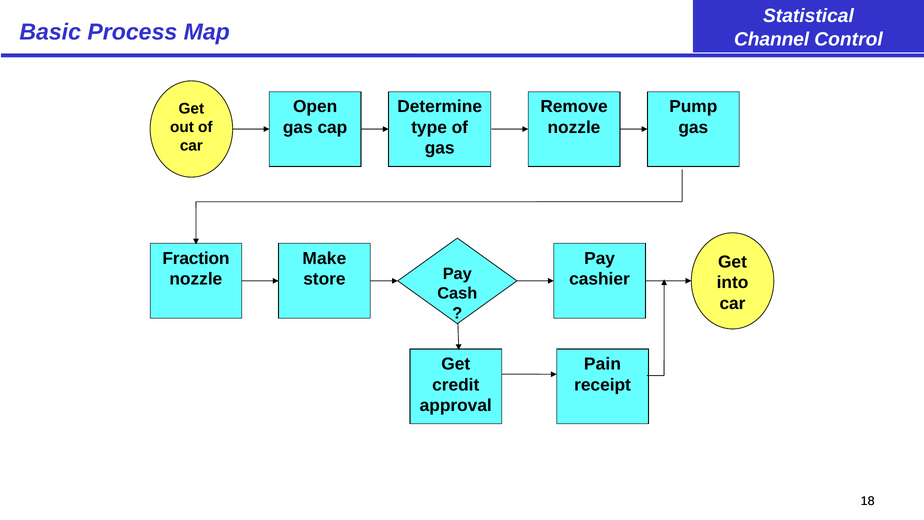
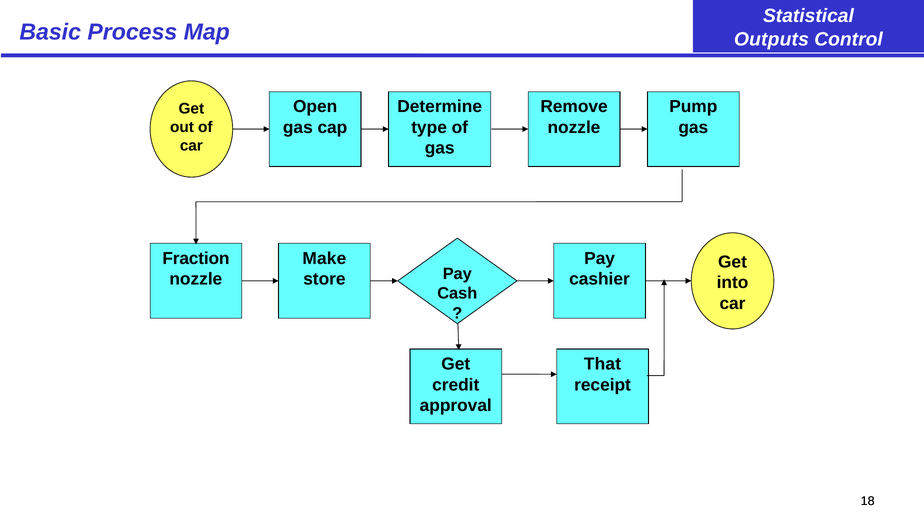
Channel: Channel -> Outputs
Pain: Pain -> That
